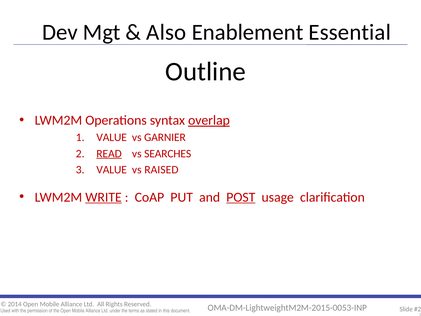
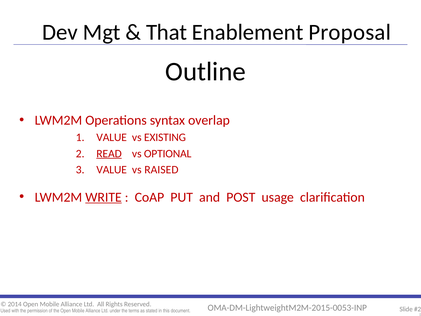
Also: Also -> That
Essential: Essential -> Proposal
overlap underline: present -> none
GARNIER: GARNIER -> EXISTING
SEARCHES: SEARCHES -> OPTIONAL
POST underline: present -> none
